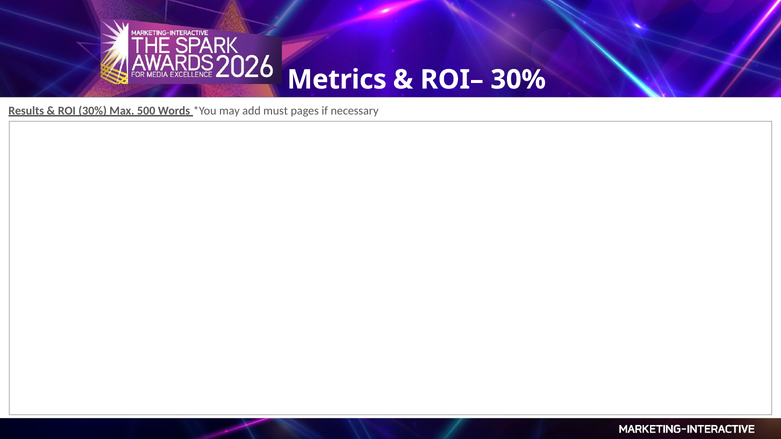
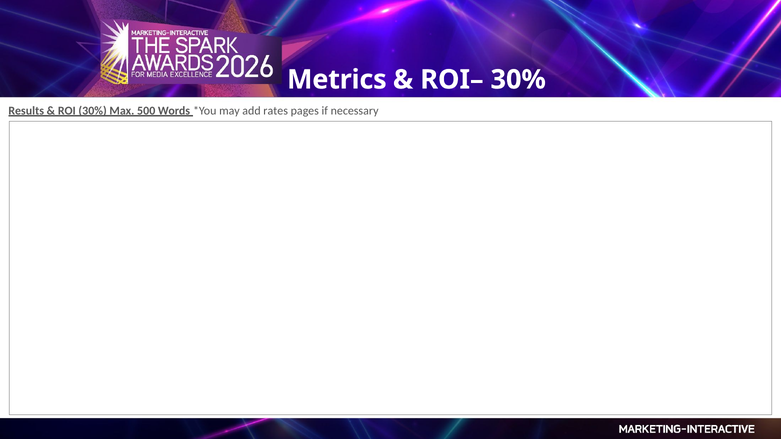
must: must -> rates
